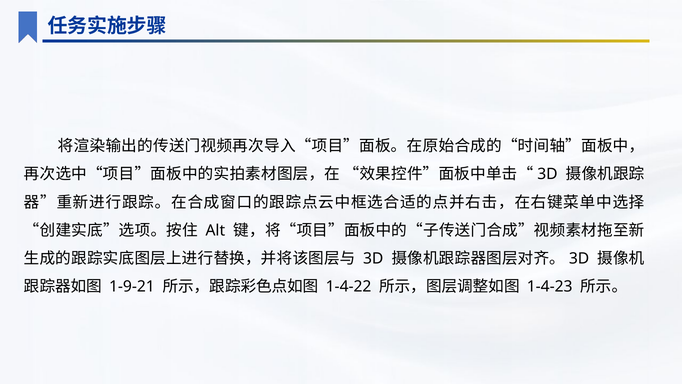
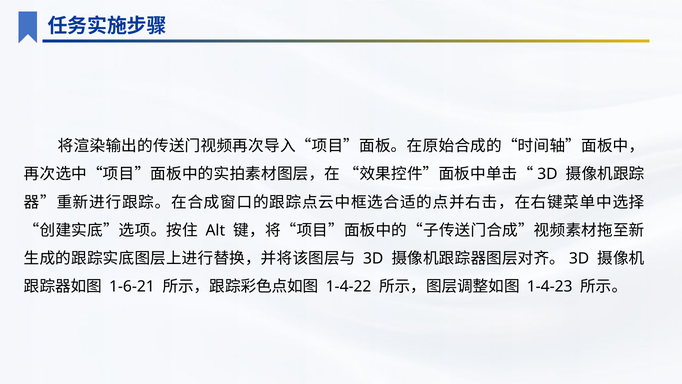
1-9-21: 1-9-21 -> 1-6-21
